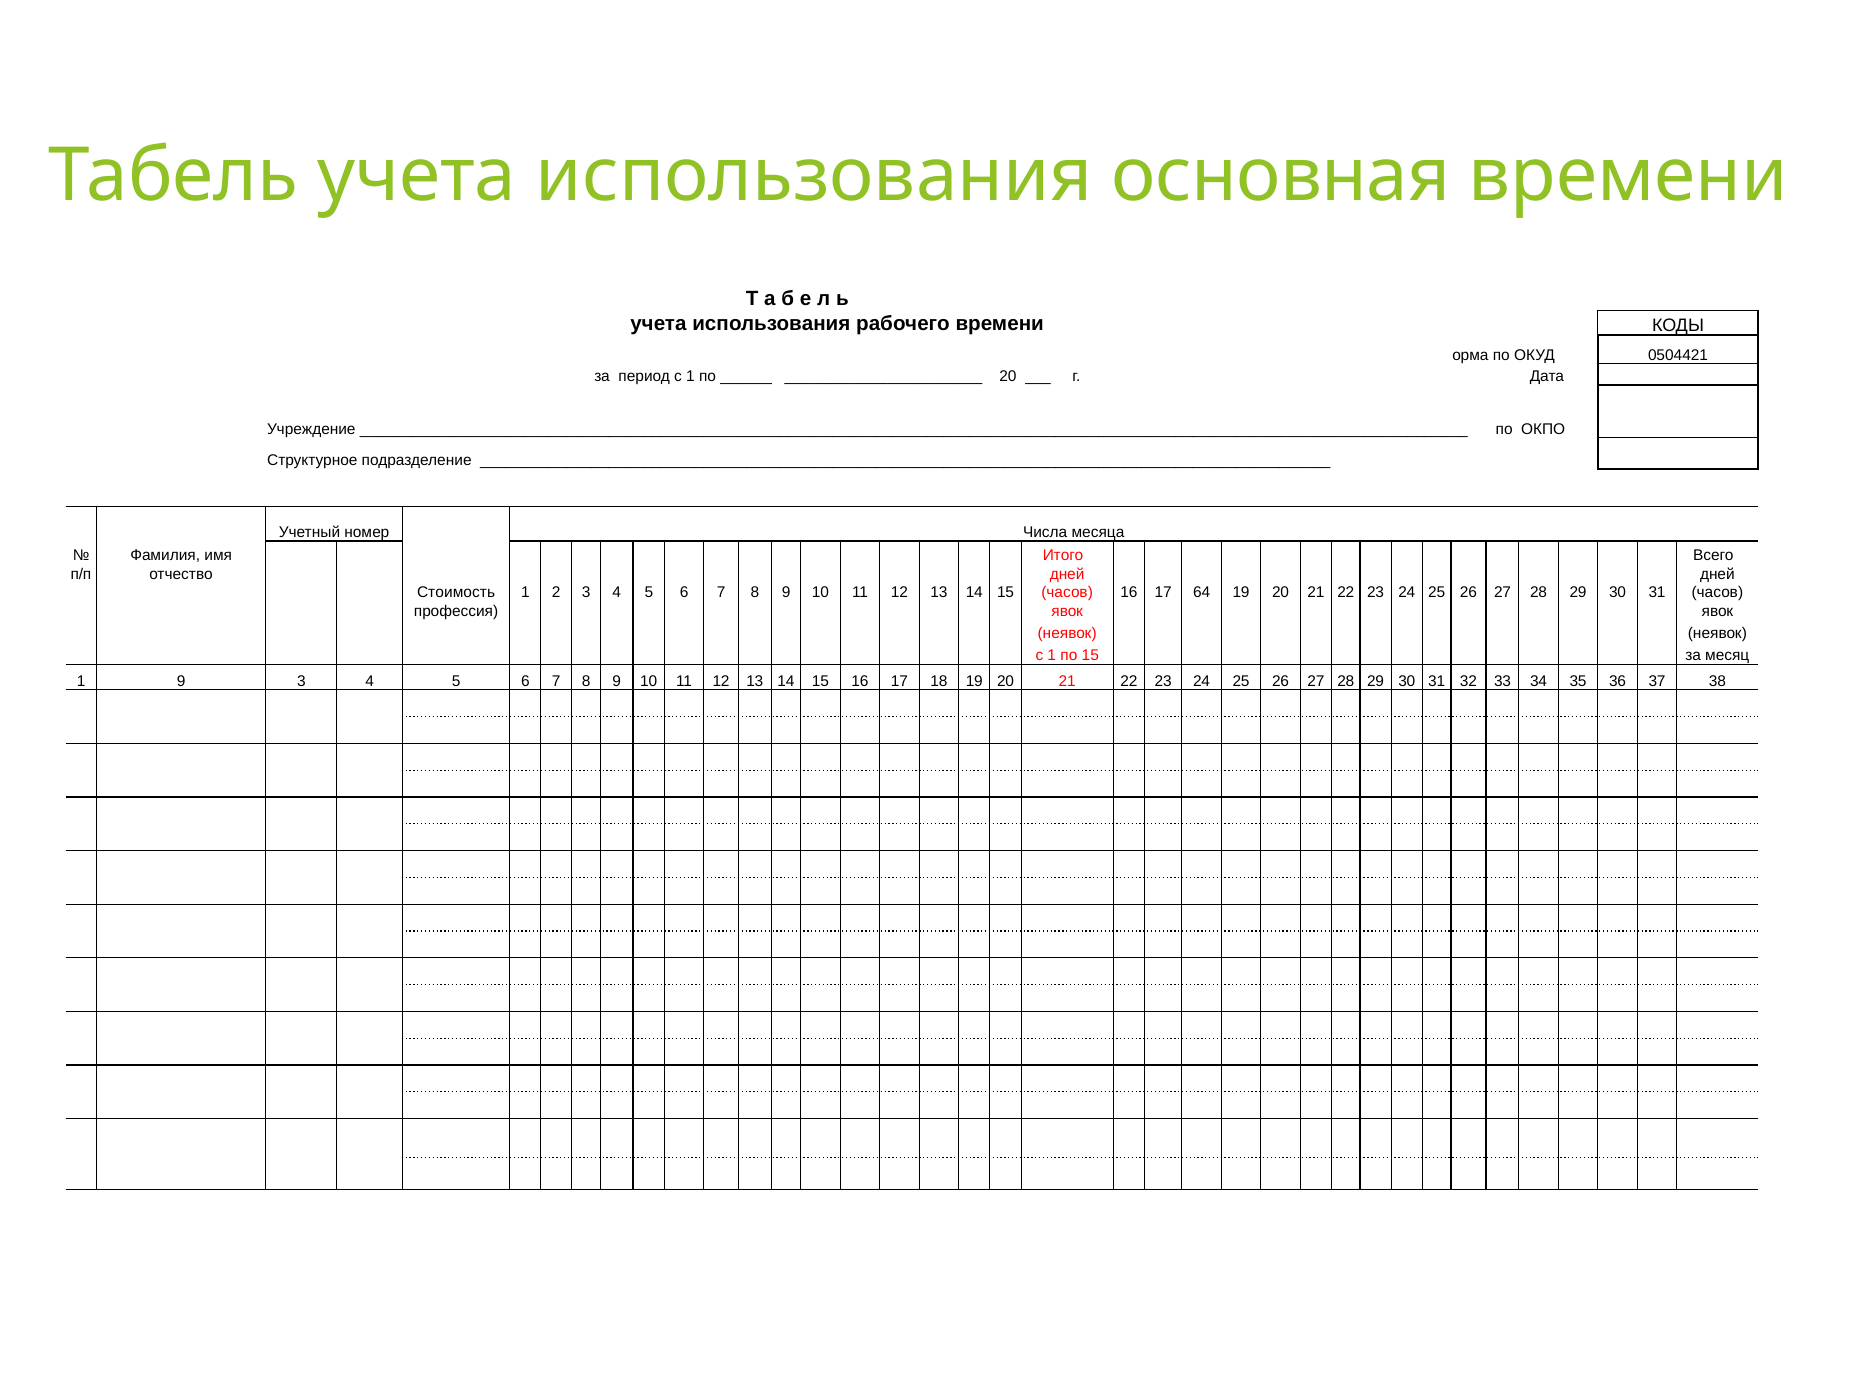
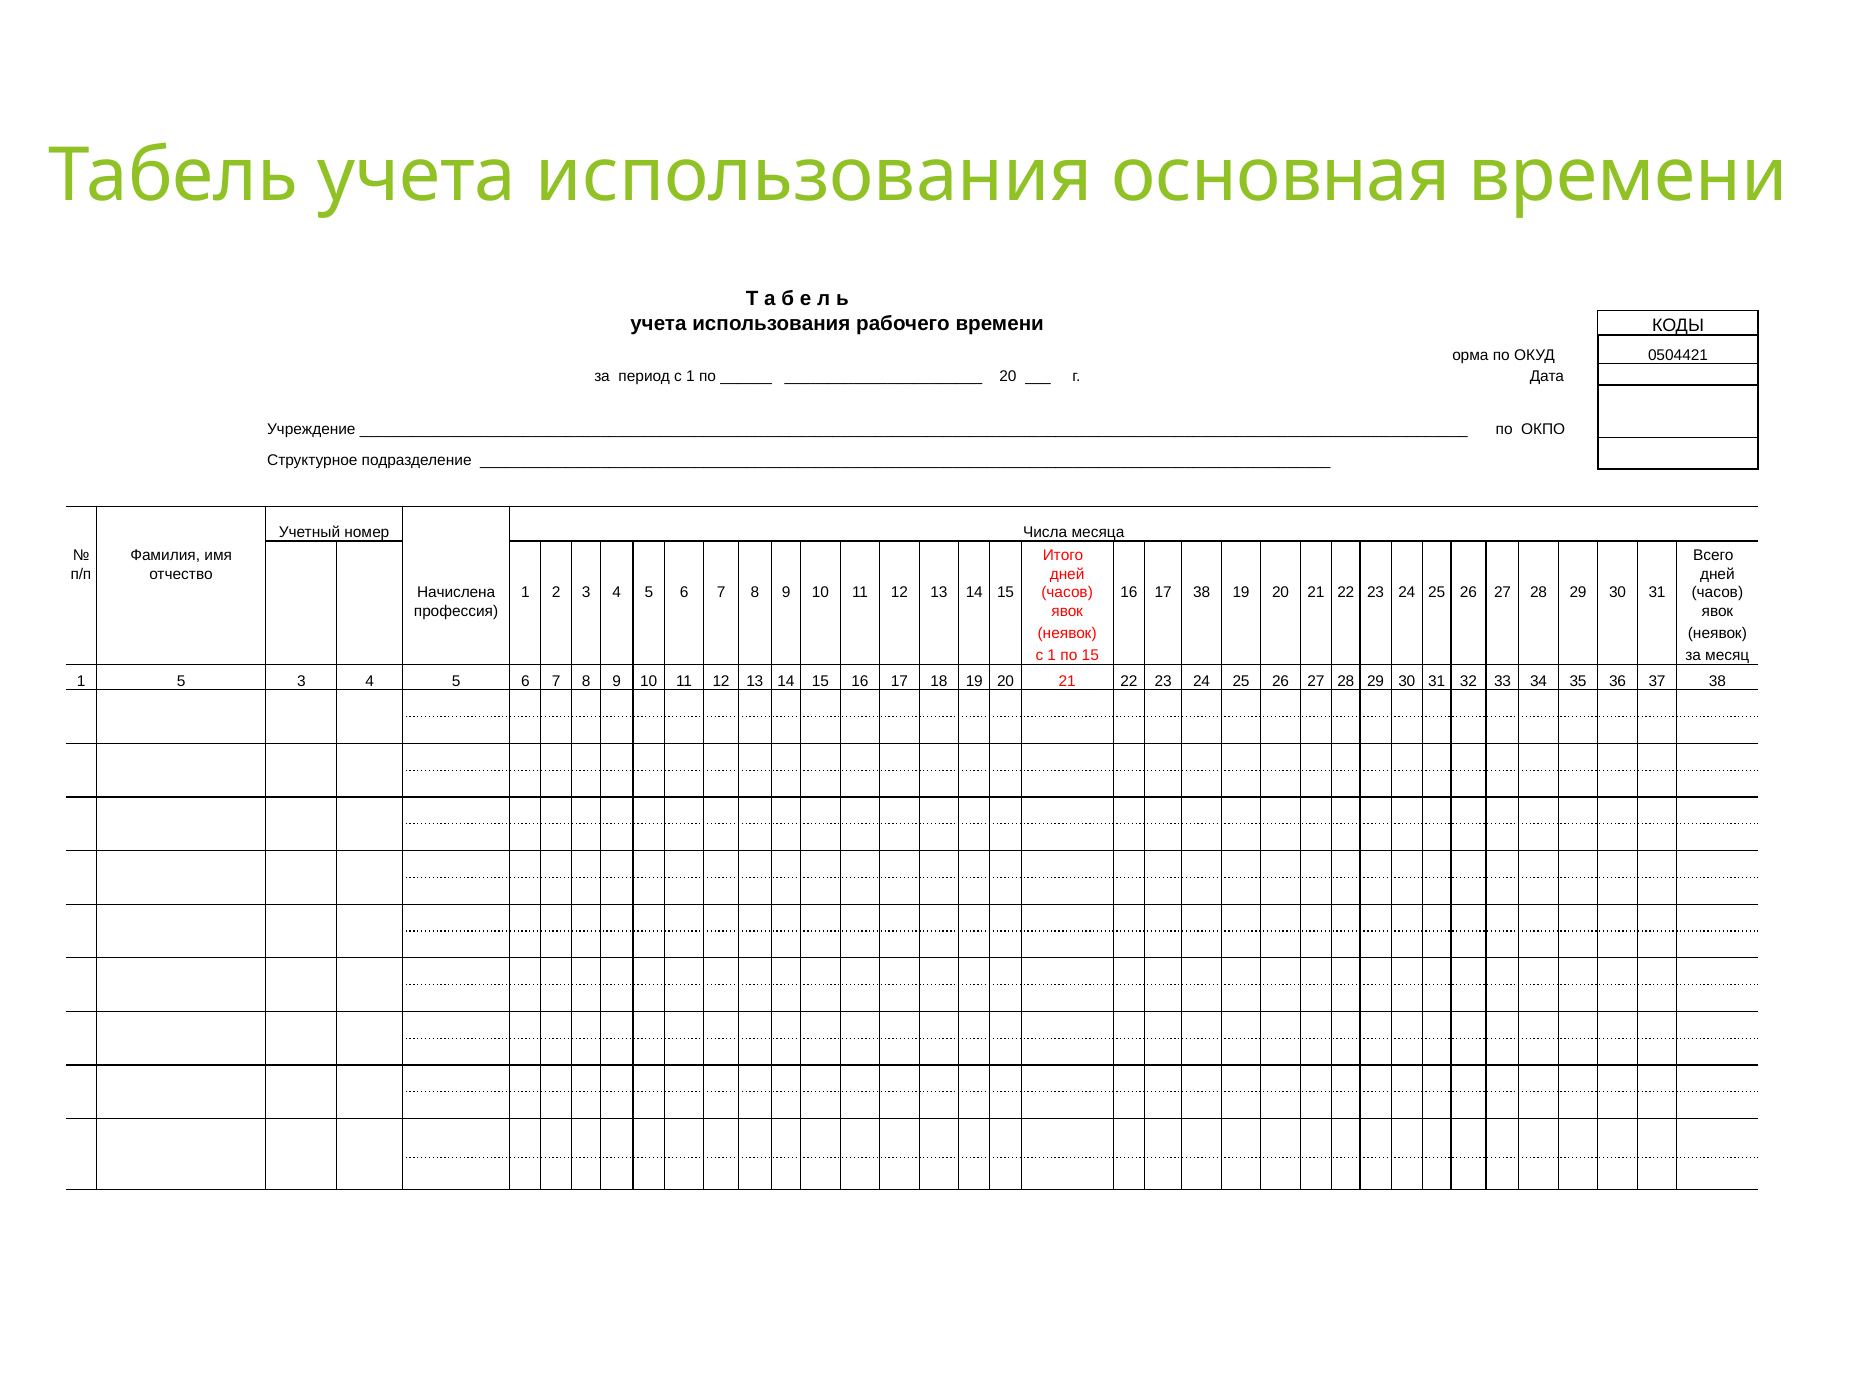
Стоимость: Стоимость -> Начислена
17 64: 64 -> 38
1 9: 9 -> 5
